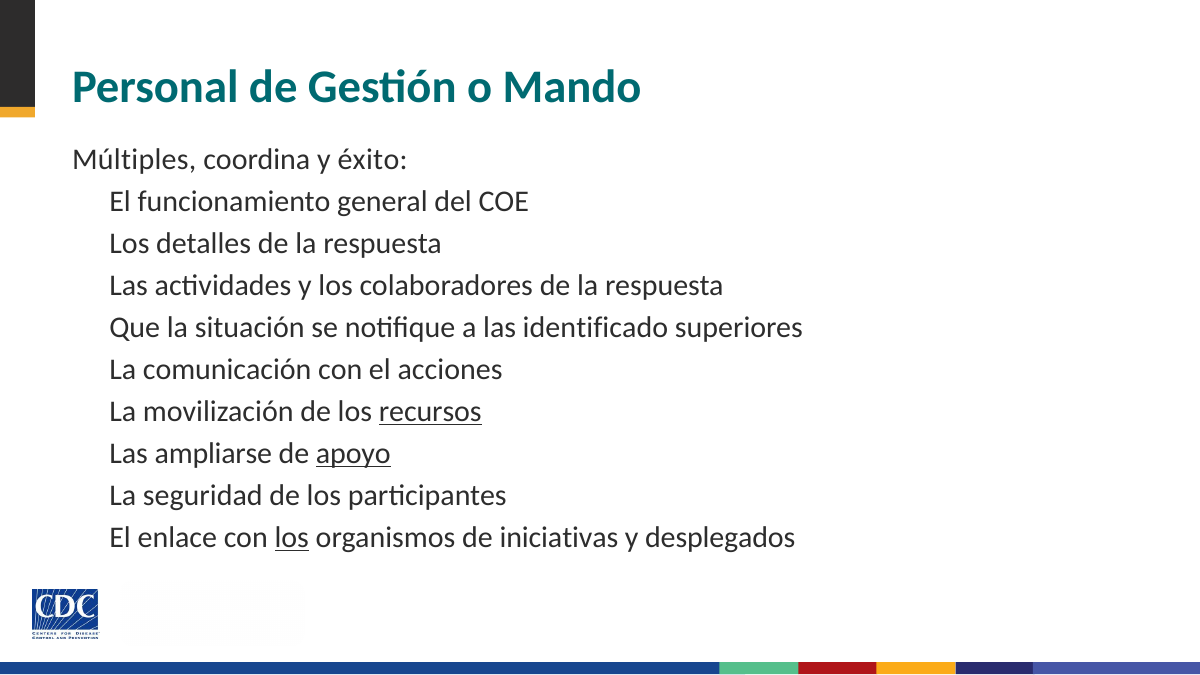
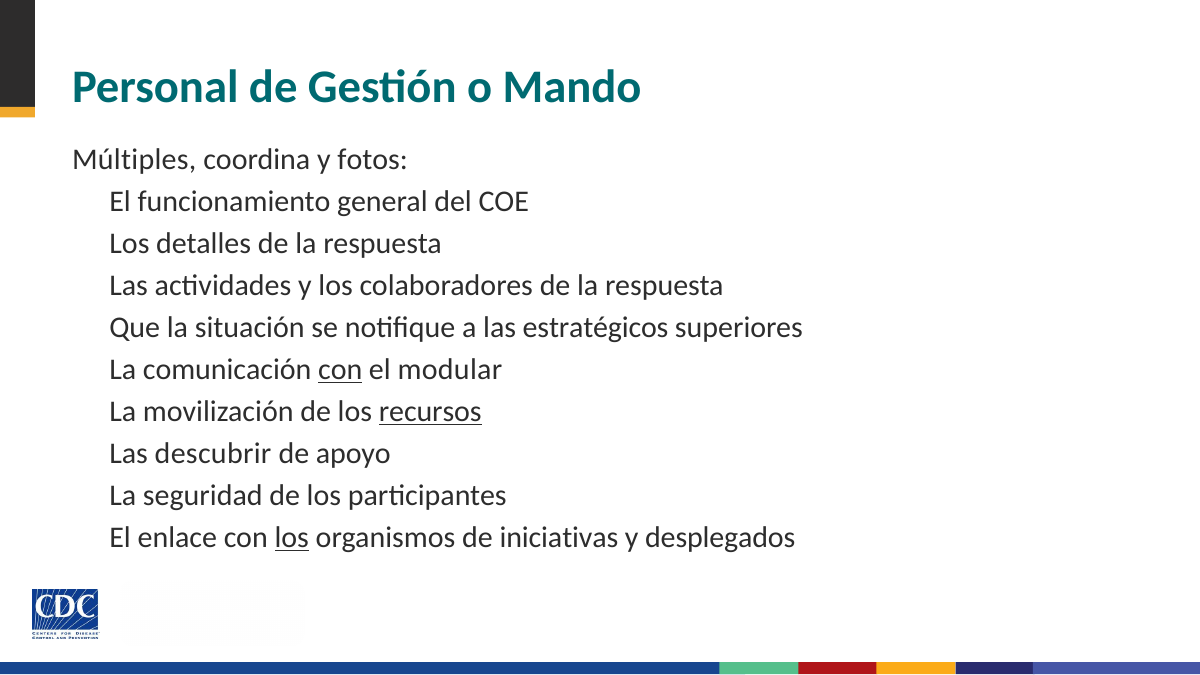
éxito: éxito -> fotos
identificado: identificado -> estratégicos
con at (340, 370) underline: none -> present
acciones: acciones -> modular
ampliarse: ampliarse -> descubrir
apoyo underline: present -> none
